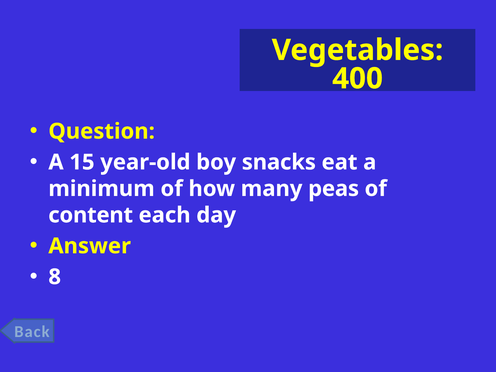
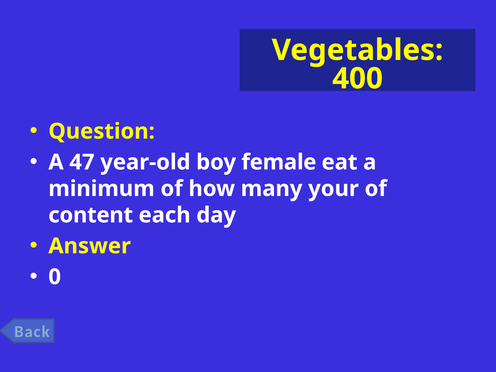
15: 15 -> 47
snacks: snacks -> female
peas: peas -> your
8: 8 -> 0
